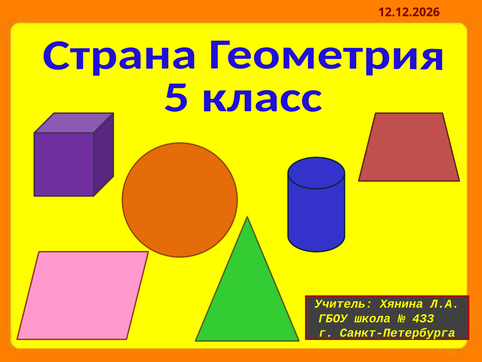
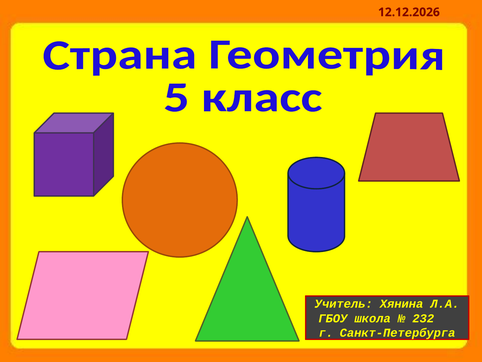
433: 433 -> 232
